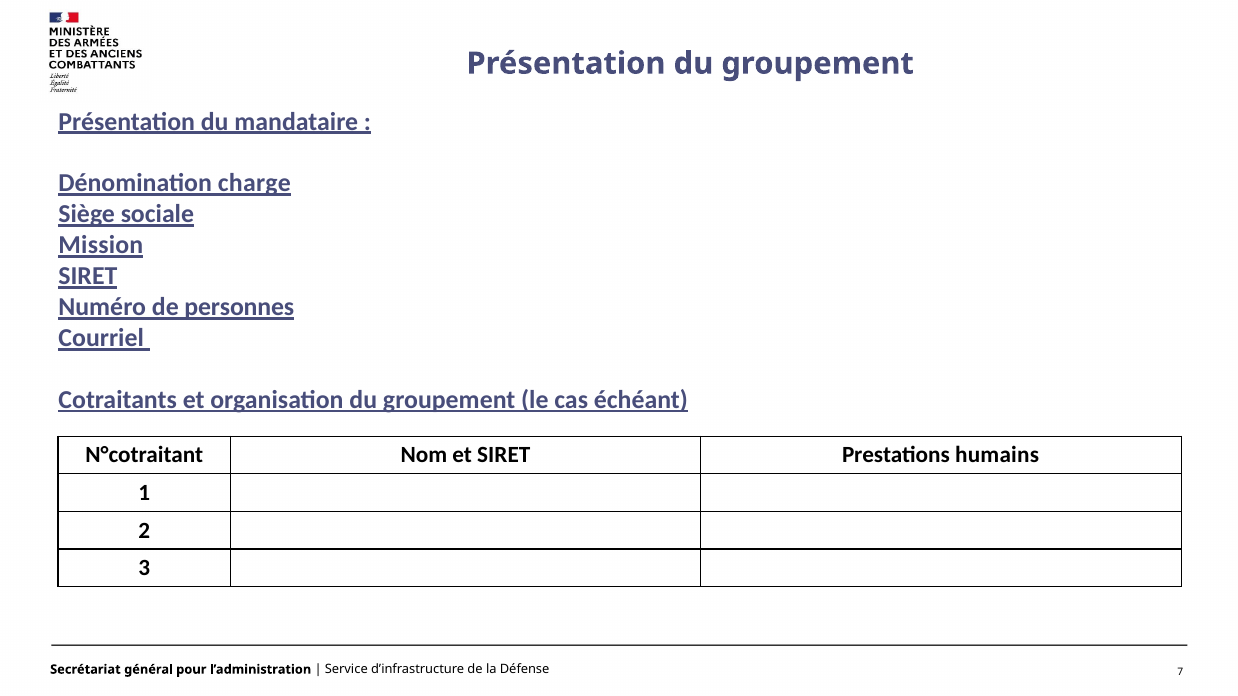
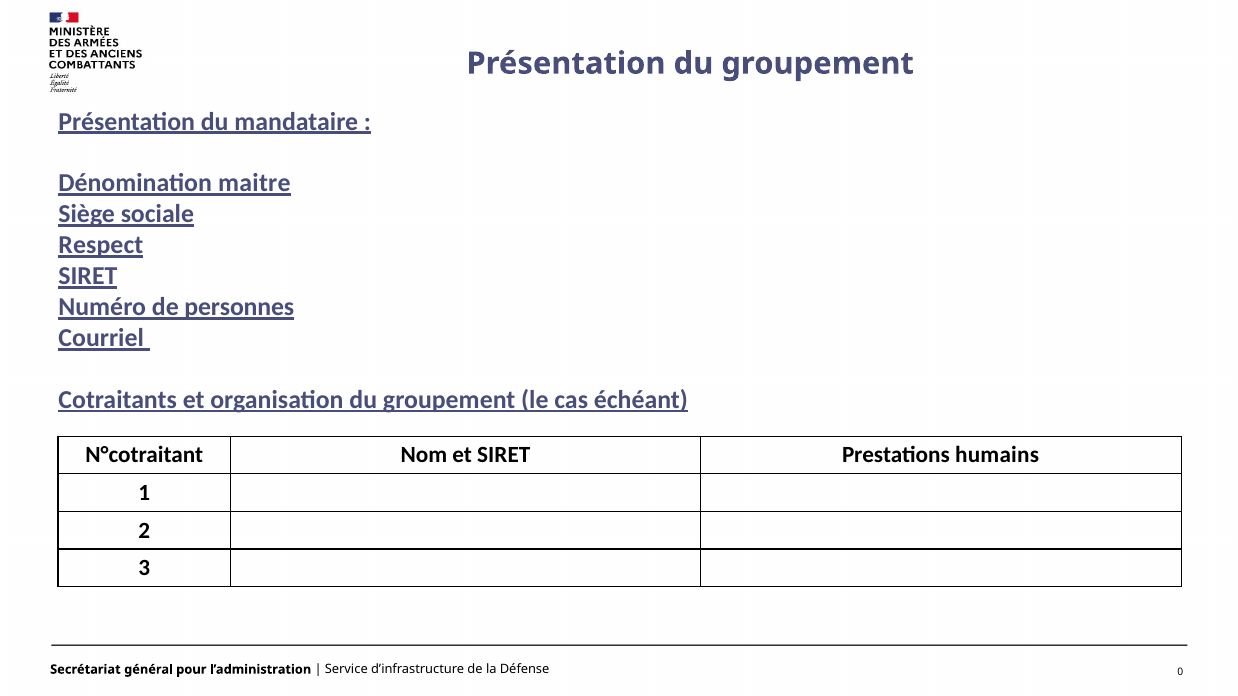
charge: charge -> maitre
Mission: Mission -> Respect
7: 7 -> 0
